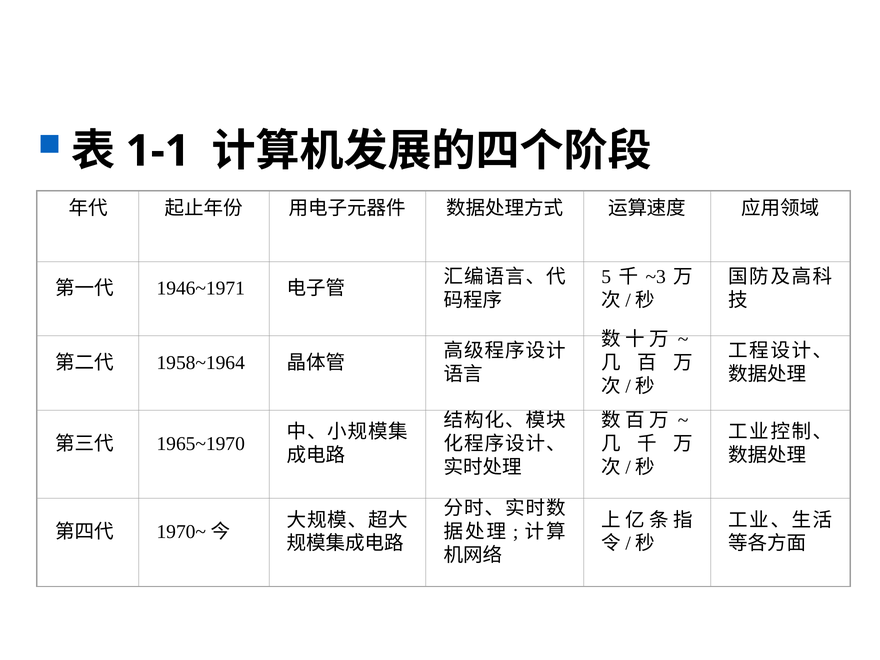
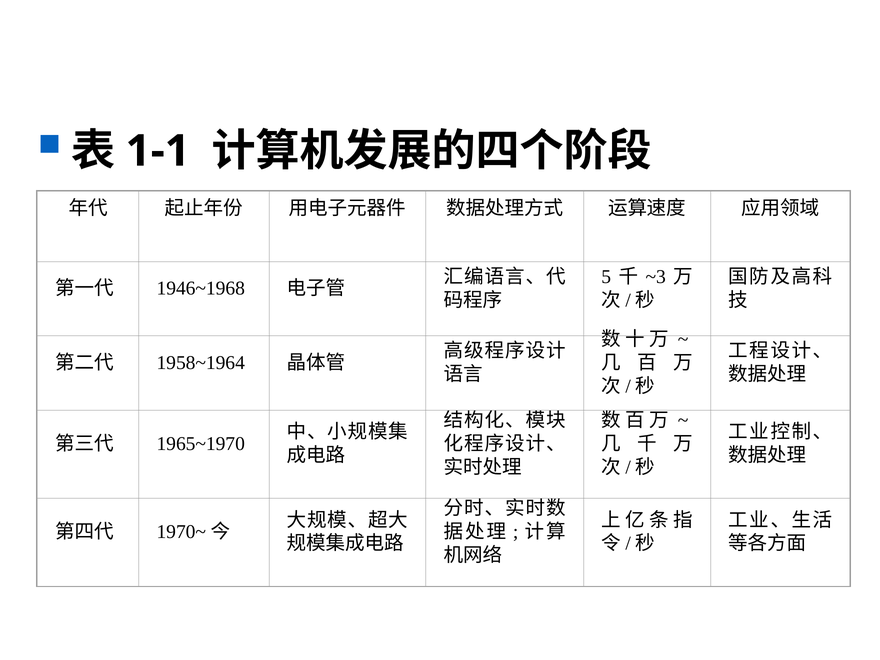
1946~1971: 1946~1971 -> 1946~1968
